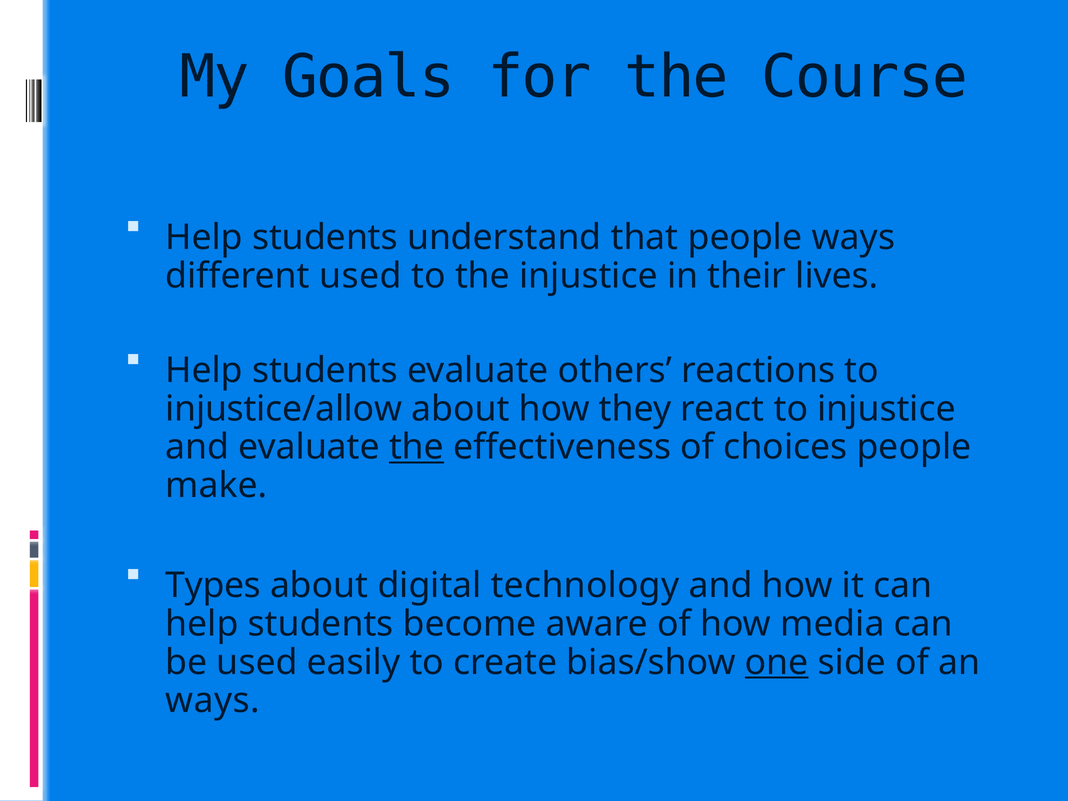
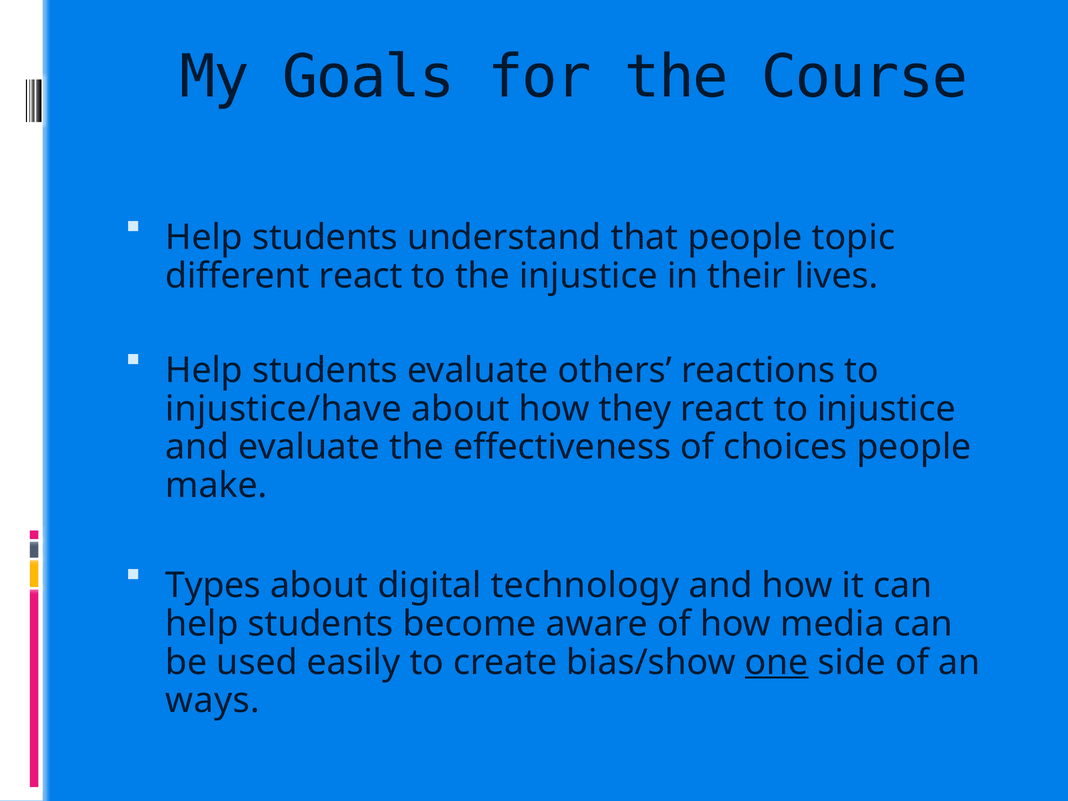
people ways: ways -> topic
different used: used -> react
injustice/allow: injustice/allow -> injustice/have
the at (417, 447) underline: present -> none
